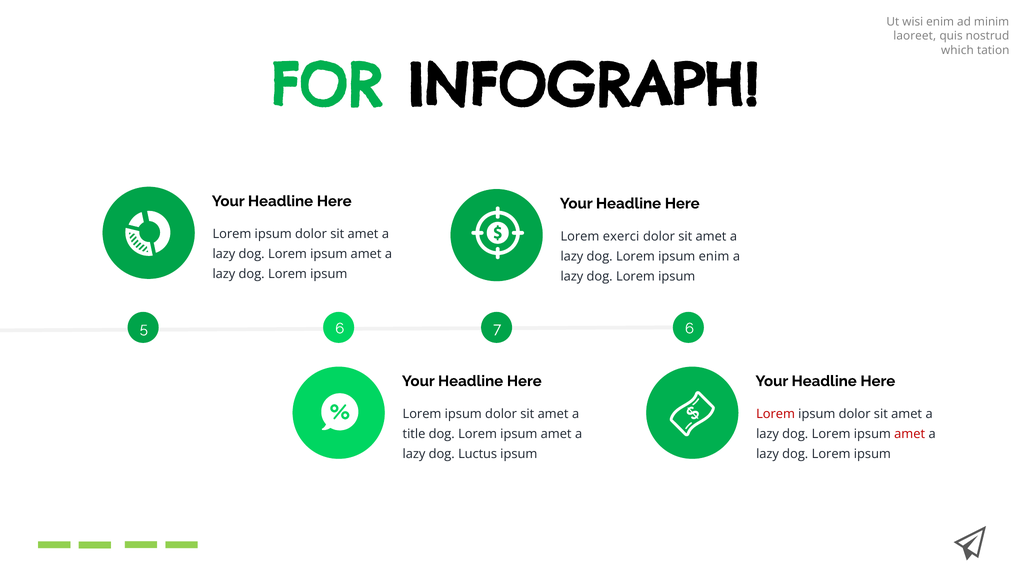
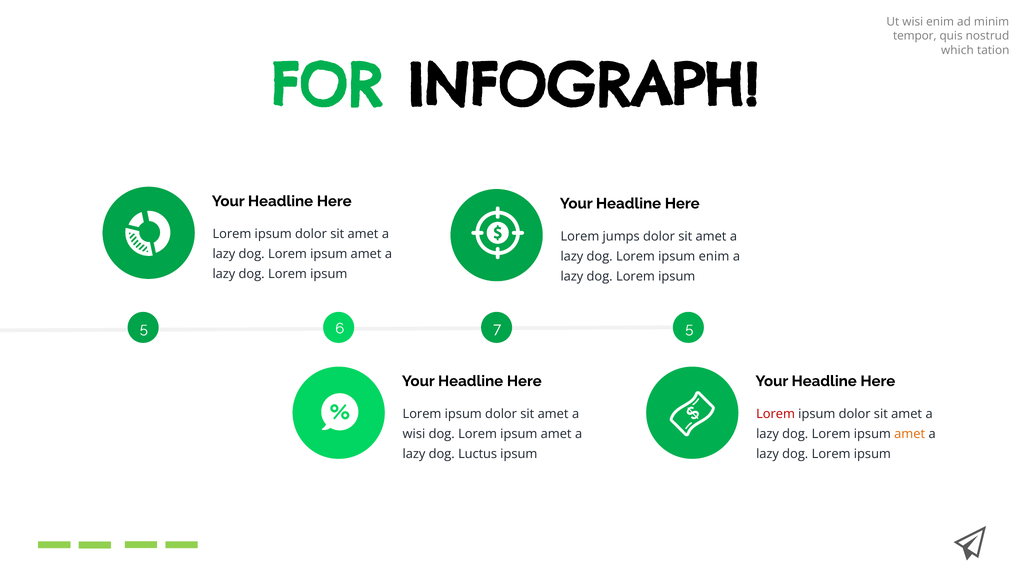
laoreet: laoreet -> tempor
exerci: exerci -> jumps
7 6: 6 -> 5
title at (414, 434): title -> wisi
amet at (910, 434) colour: red -> orange
